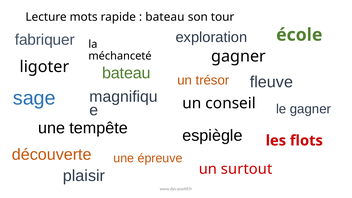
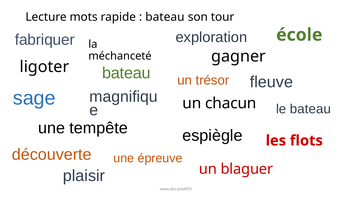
conseil: conseil -> chacun
le gagner: gagner -> bateau
surtout: surtout -> blaguer
